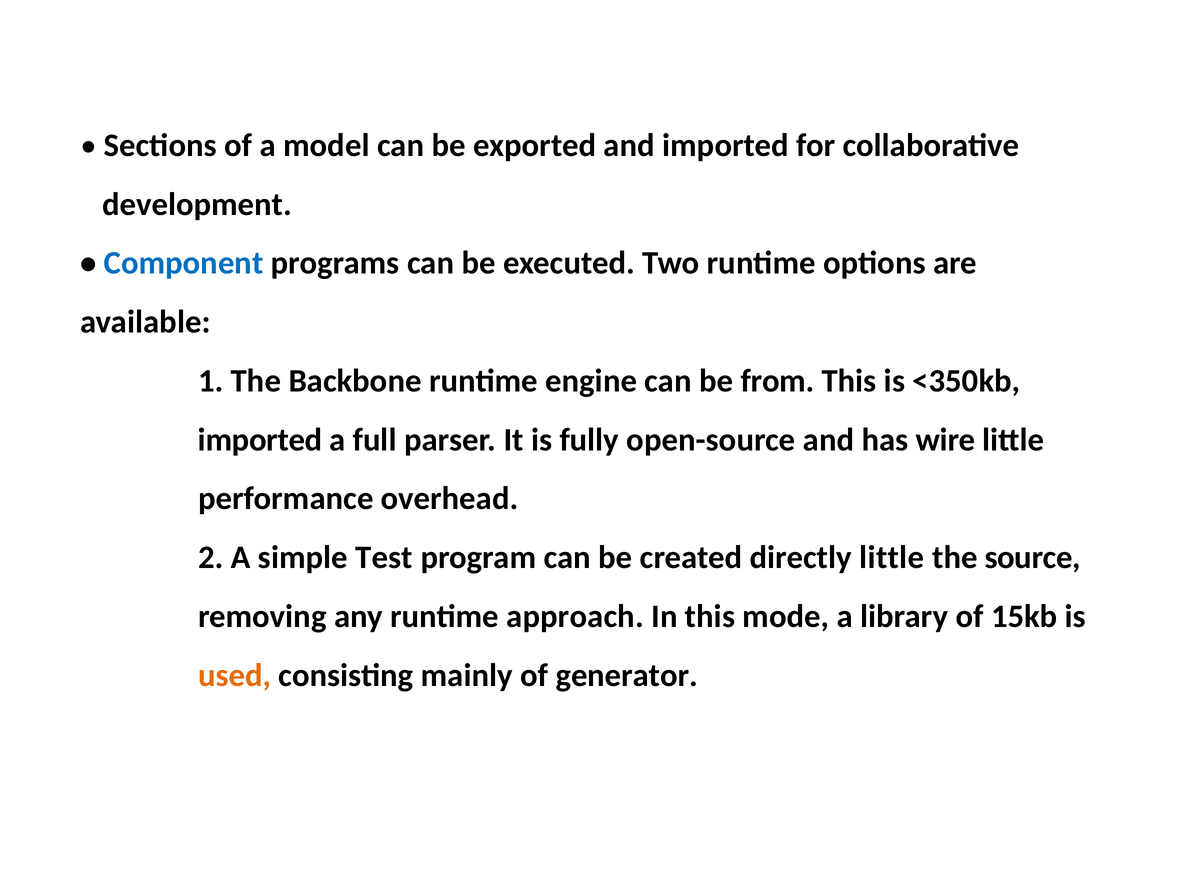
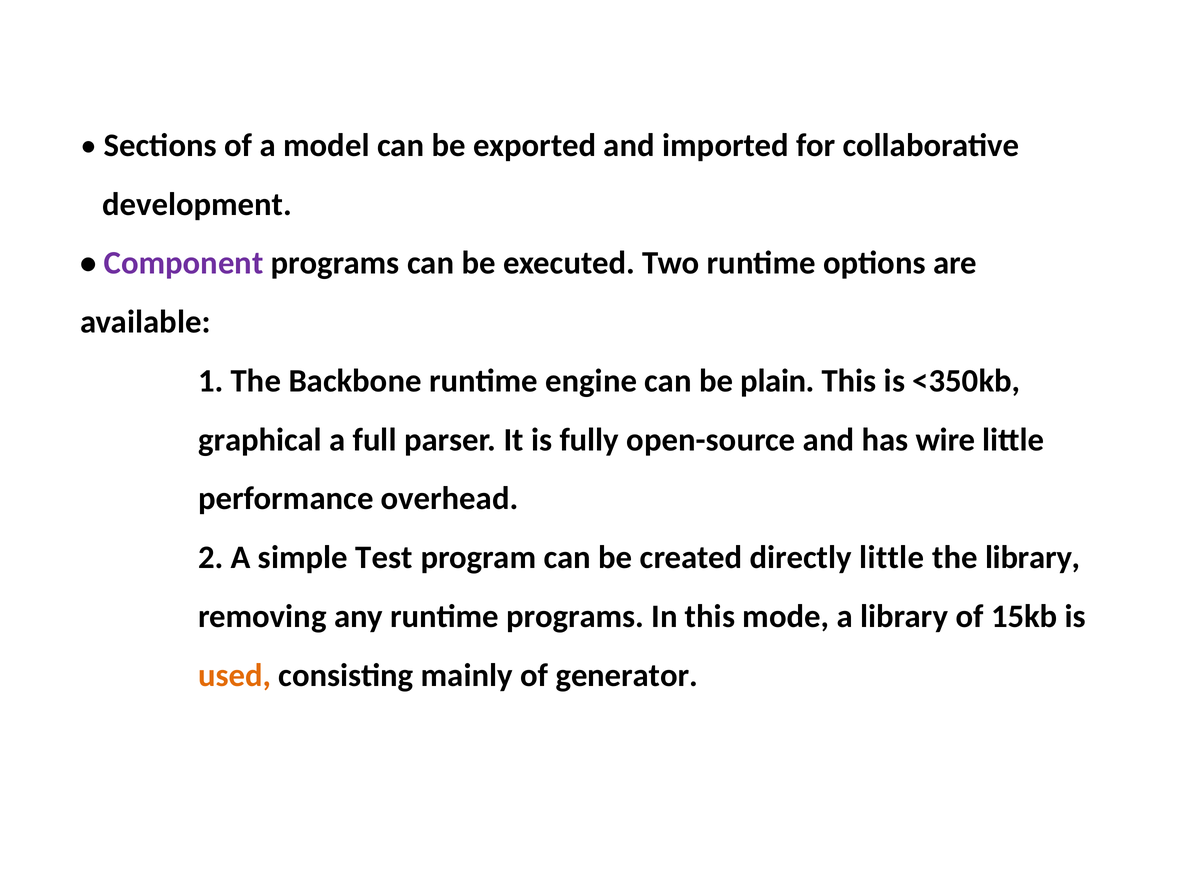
Component colour: blue -> purple
from: from -> plain
imported at (260, 440): imported -> graphical
the source: source -> library
runtime approach: approach -> programs
